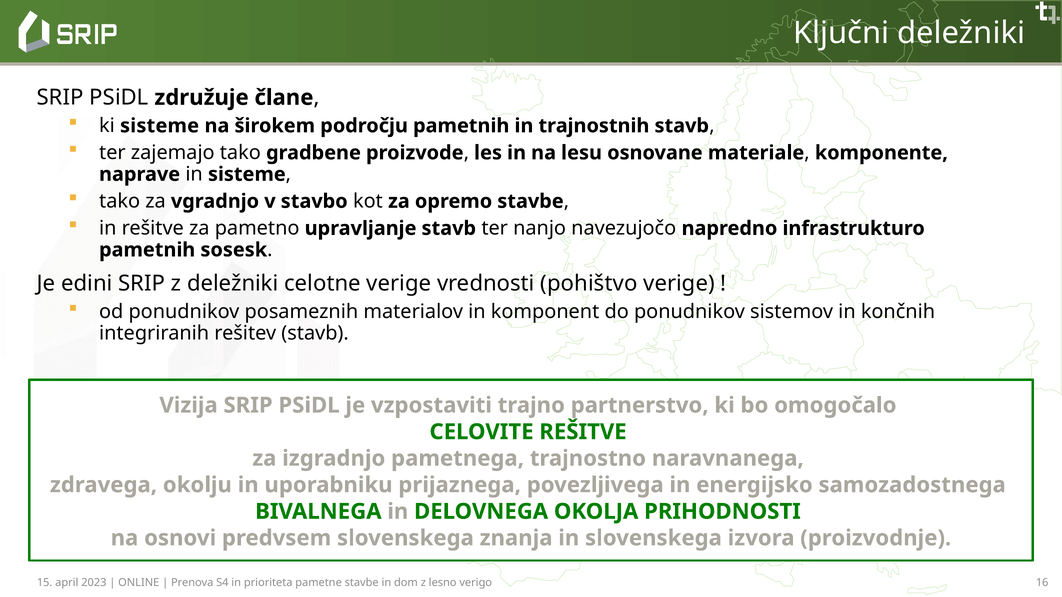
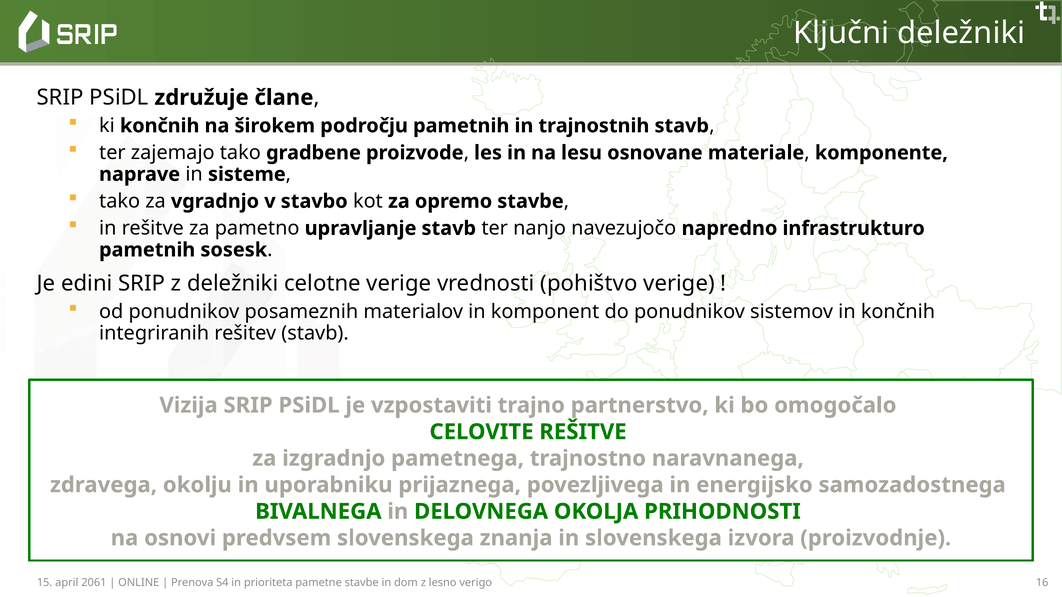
ki sisteme: sisteme -> končnih
2023: 2023 -> 2061
